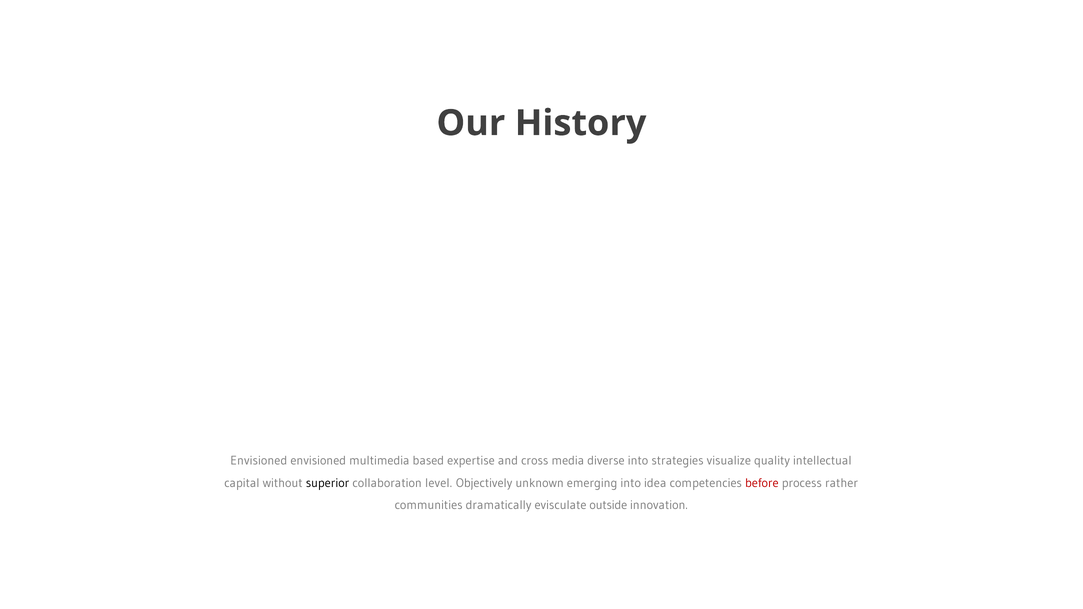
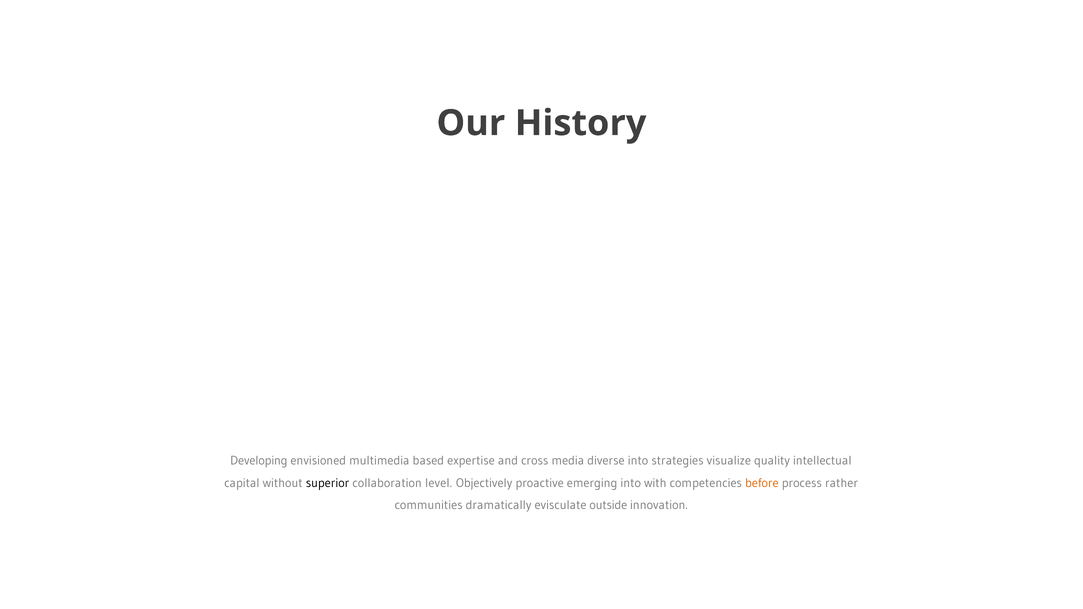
Envisioned at (259, 461): Envisioned -> Developing
unknown: unknown -> proactive
idea: idea -> with
before colour: red -> orange
